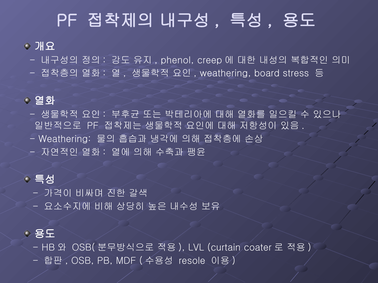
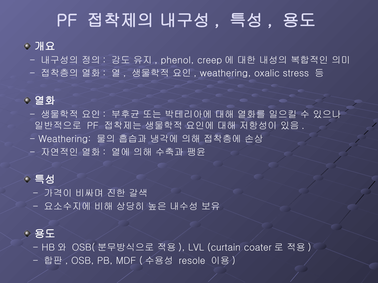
board: board -> oxalic
